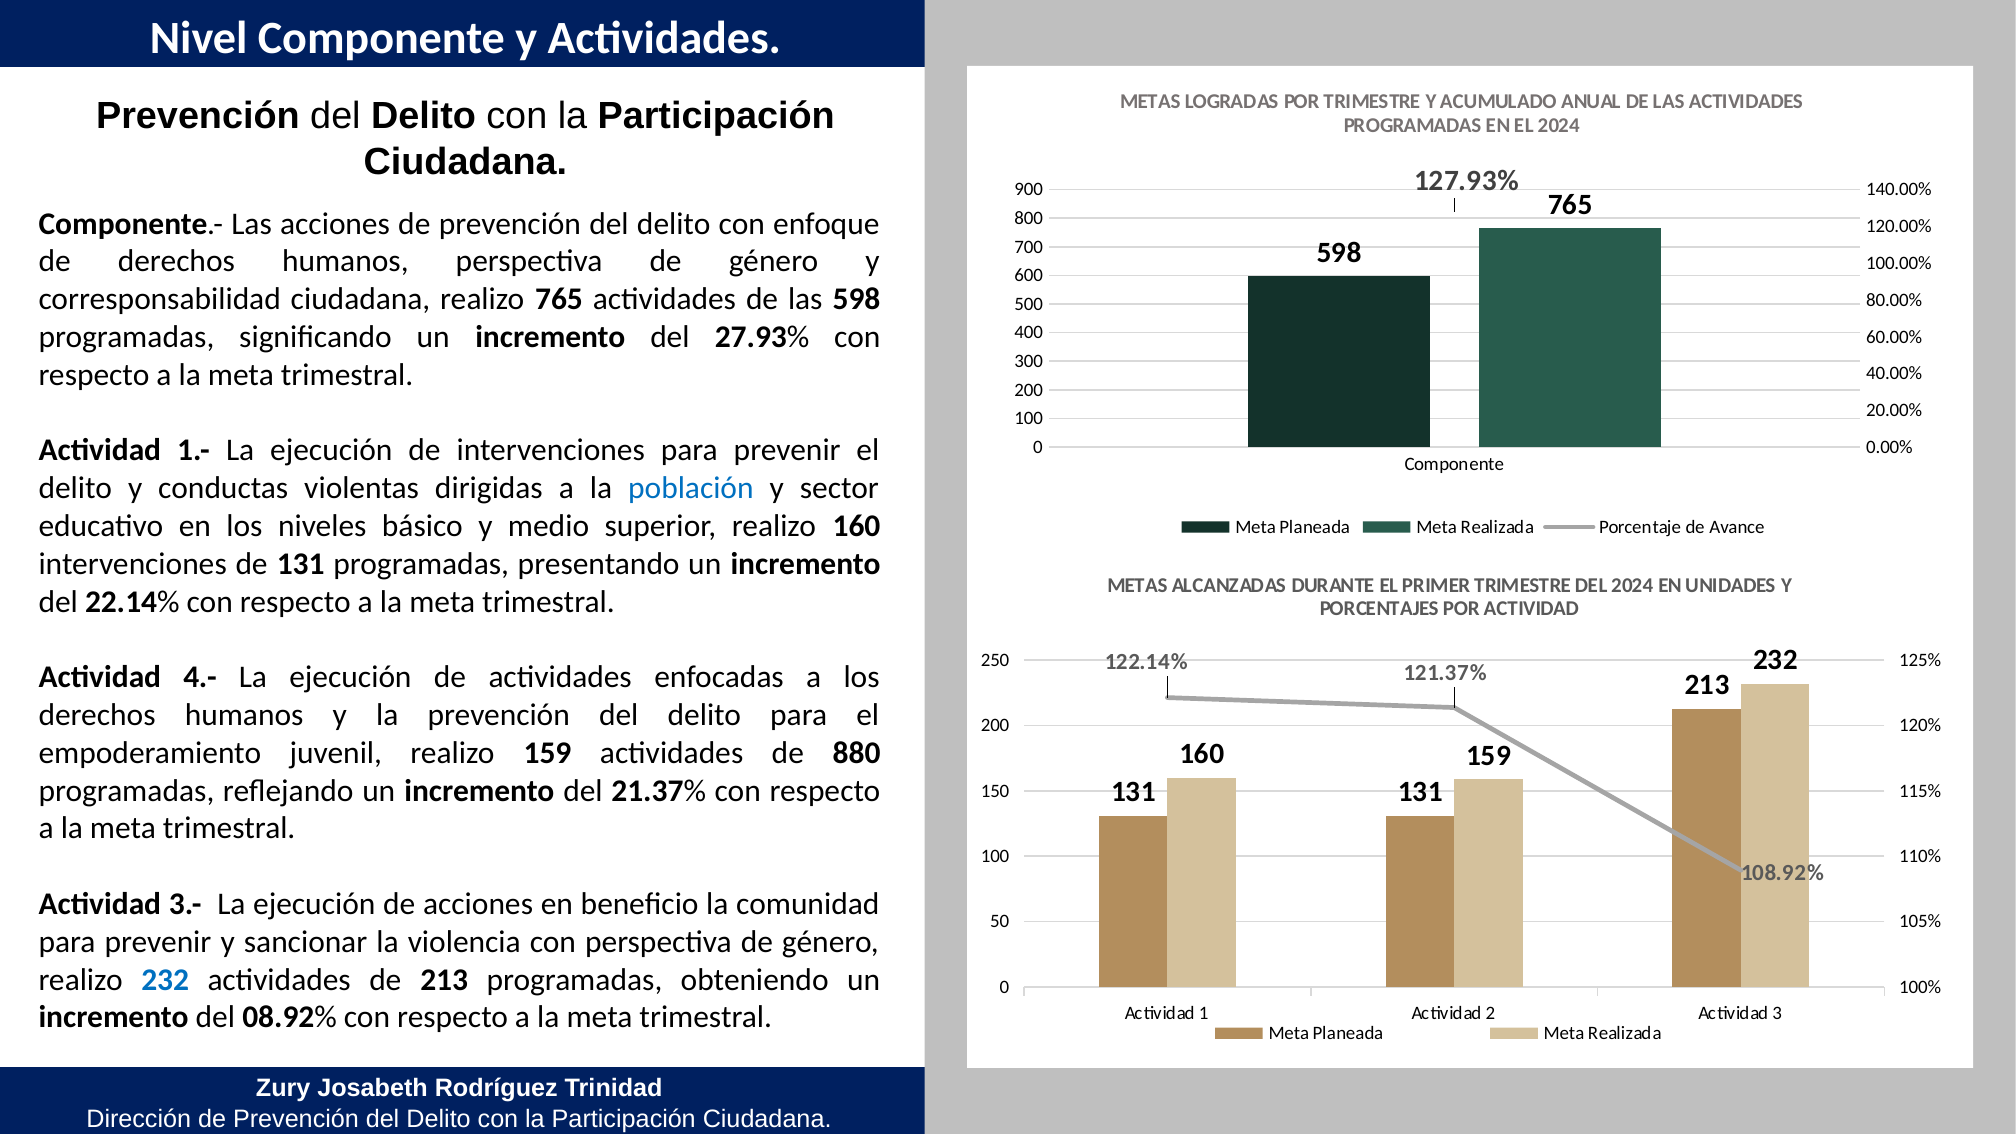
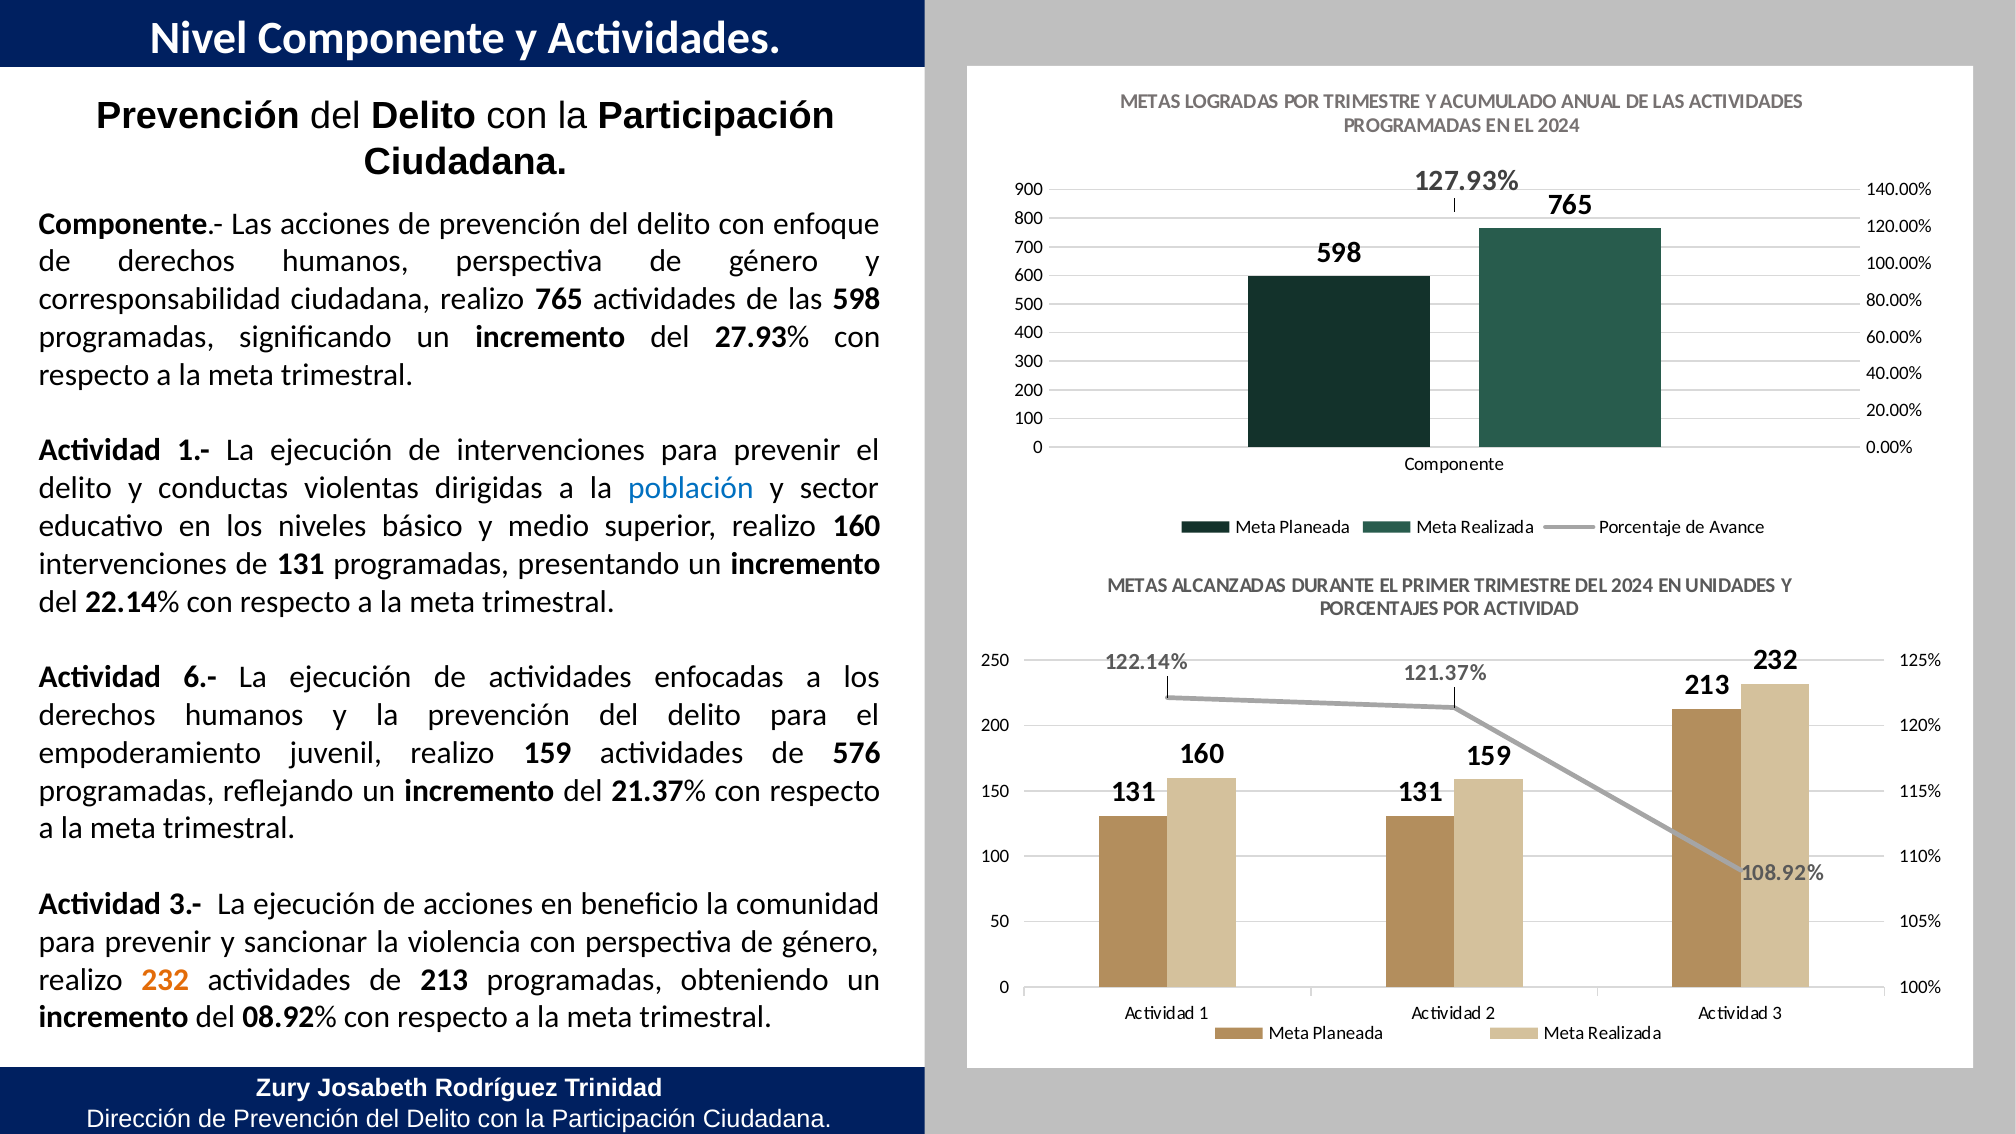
4.-: 4.- -> 6.-
880: 880 -> 576
232 at (165, 980) colour: blue -> orange
